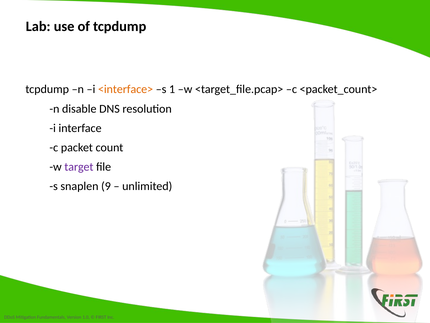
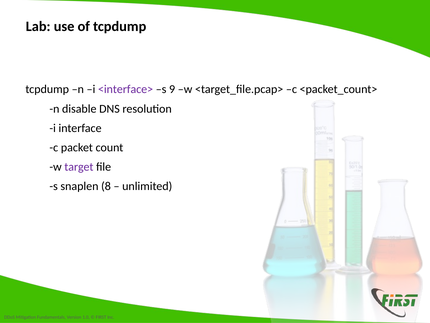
<interface> colour: orange -> purple
1: 1 -> 9
9: 9 -> 8
